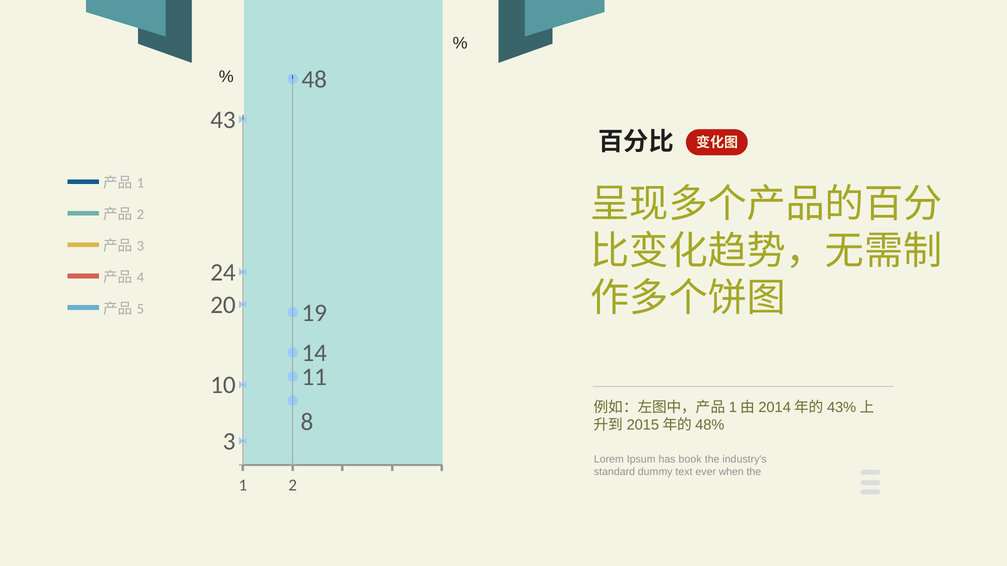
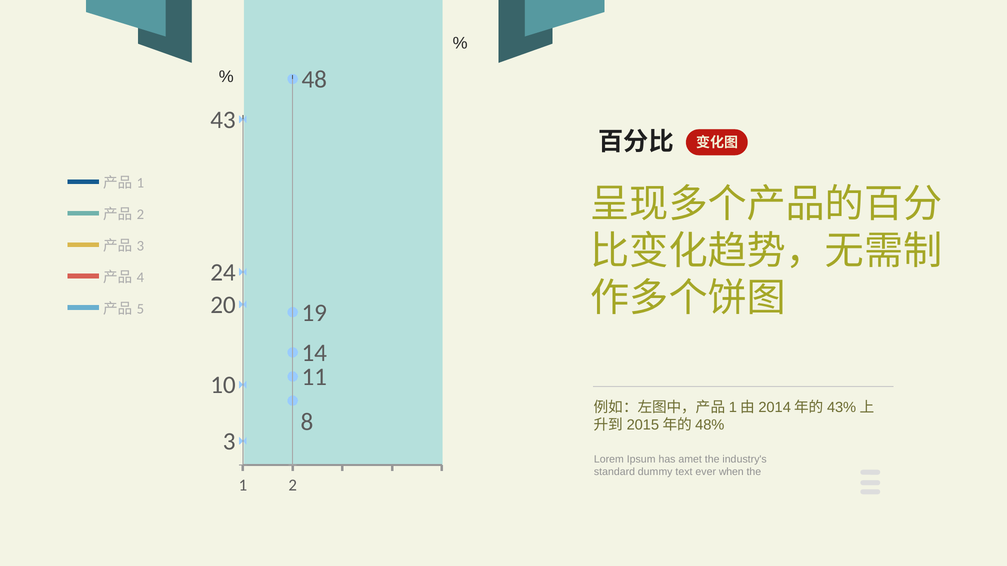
book: book -> amet
